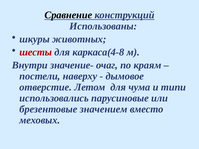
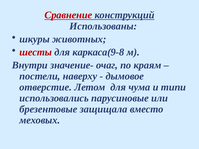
Сравнение colour: black -> red
каркаса(4-8: каркаса(4-8 -> каркаса(9-8
значением: значением -> защищала
